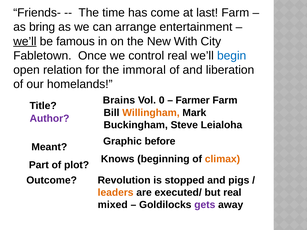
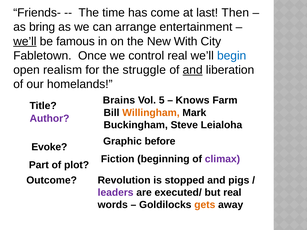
last Farm: Farm -> Then
relation: relation -> realism
immoral: immoral -> struggle
and at (193, 70) underline: none -> present
0: 0 -> 5
Farmer: Farmer -> Knows
Meant: Meant -> Evoke
Knows: Knows -> Fiction
climax colour: orange -> purple
leaders colour: orange -> purple
mixed: mixed -> words
gets colour: purple -> orange
